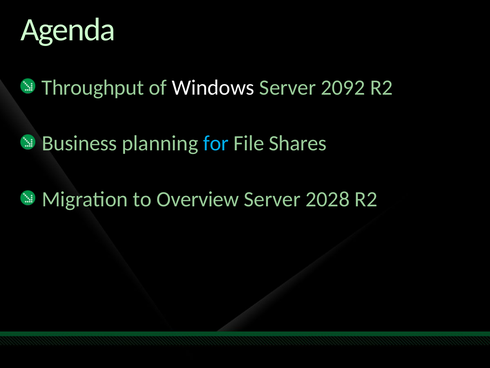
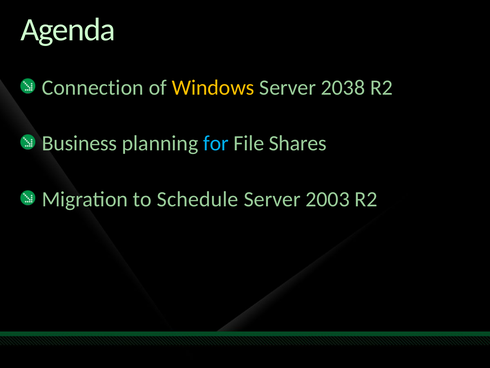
Throughput: Throughput -> Connection
Windows colour: white -> yellow
2092: 2092 -> 2038
Overview: Overview -> Schedule
2028: 2028 -> 2003
